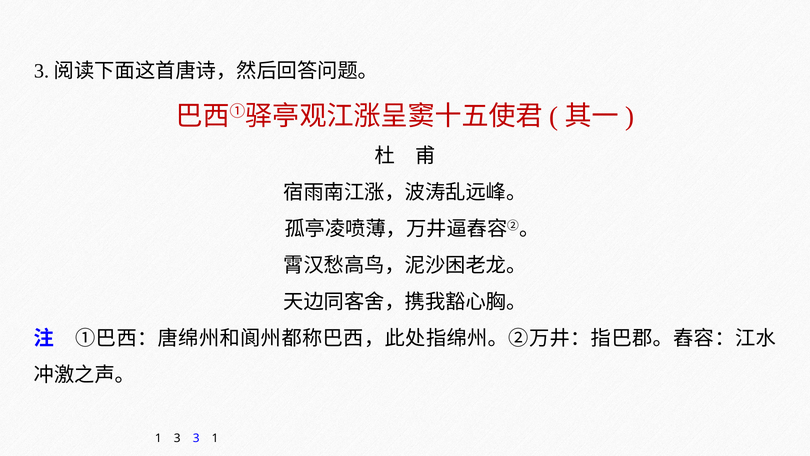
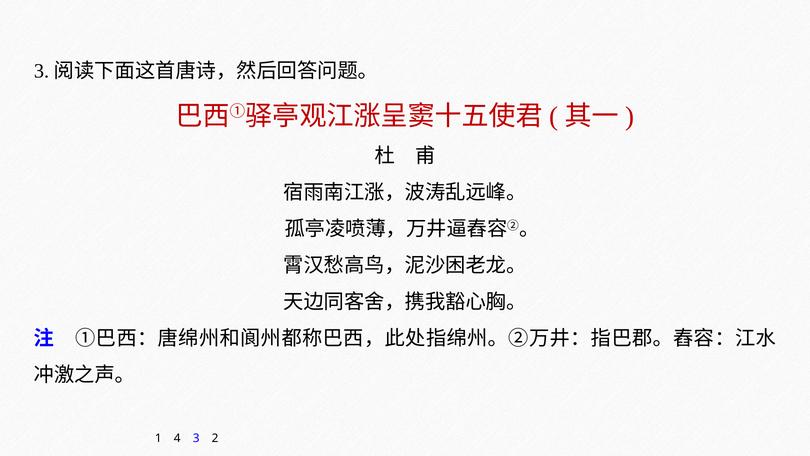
1 3: 3 -> 4
3 1: 1 -> 2
